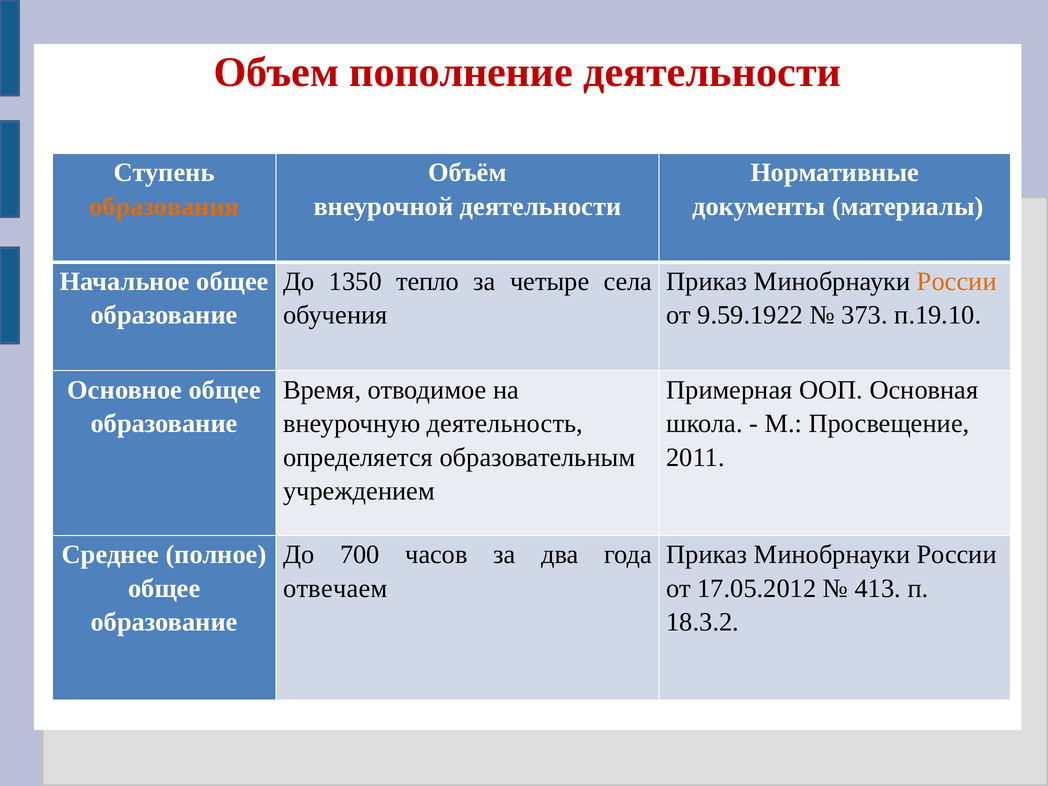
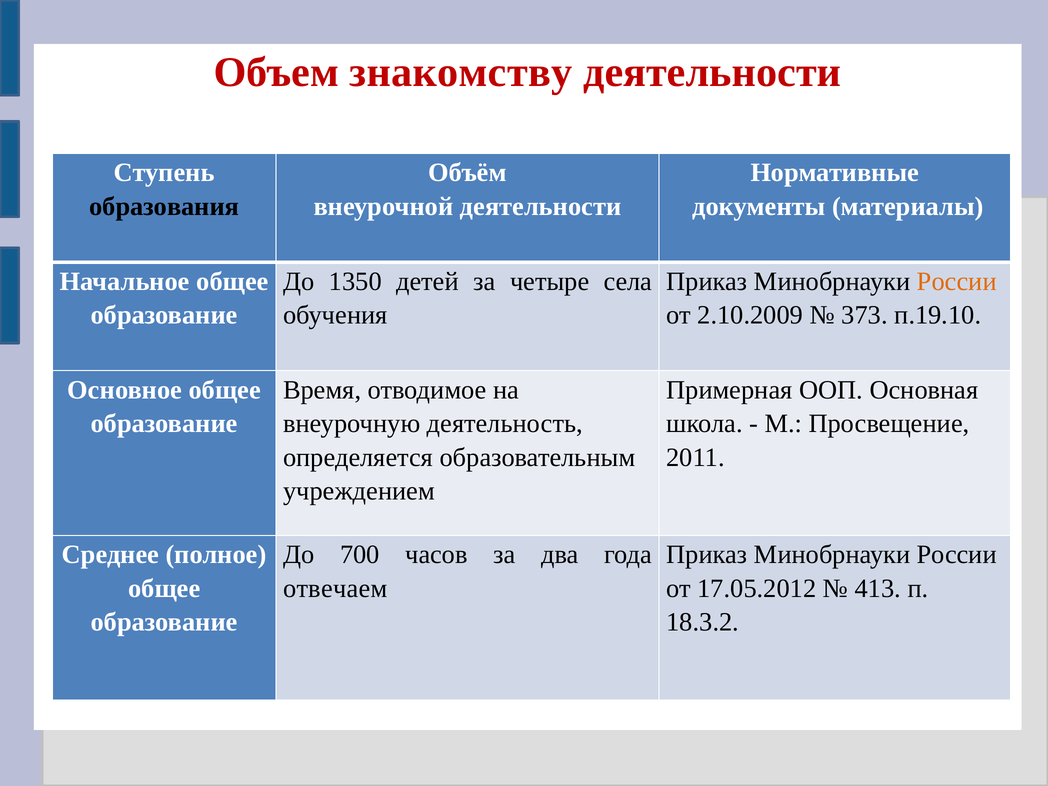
пополнение: пополнение -> знакомству
образования colour: orange -> black
тепло: тепло -> детей
9.59.1922: 9.59.1922 -> 2.10.2009
